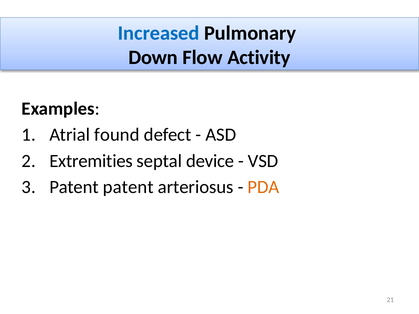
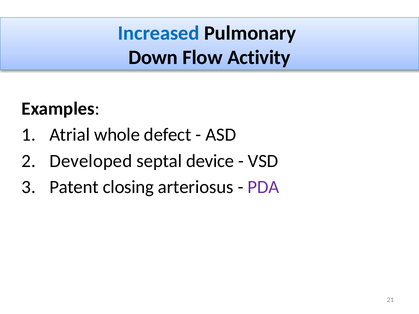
found: found -> whole
Extremities: Extremities -> Developed
Patent patent: patent -> closing
PDA colour: orange -> purple
